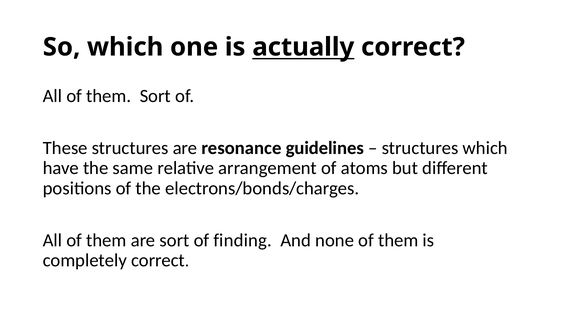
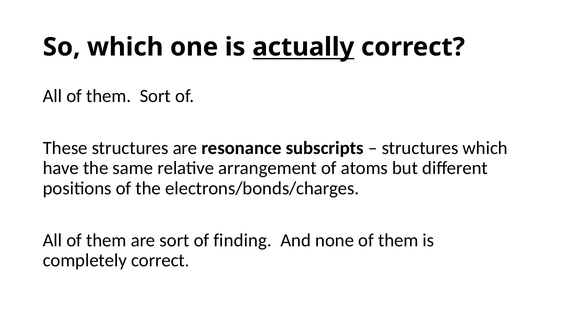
guidelines: guidelines -> subscripts
